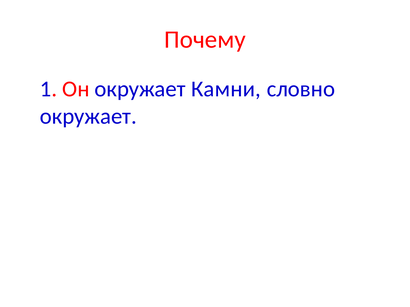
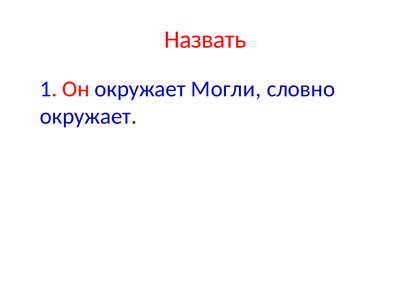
Почему: Почему -> Назвать
Камни: Камни -> Могли
